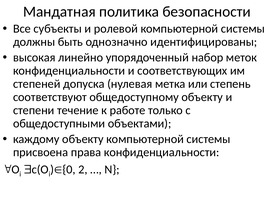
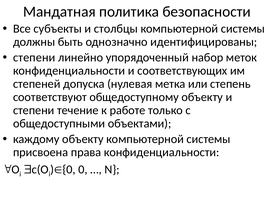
ролевой: ролевой -> столбцы
высокая at (34, 57): высокая -> степени
2: 2 -> 0
